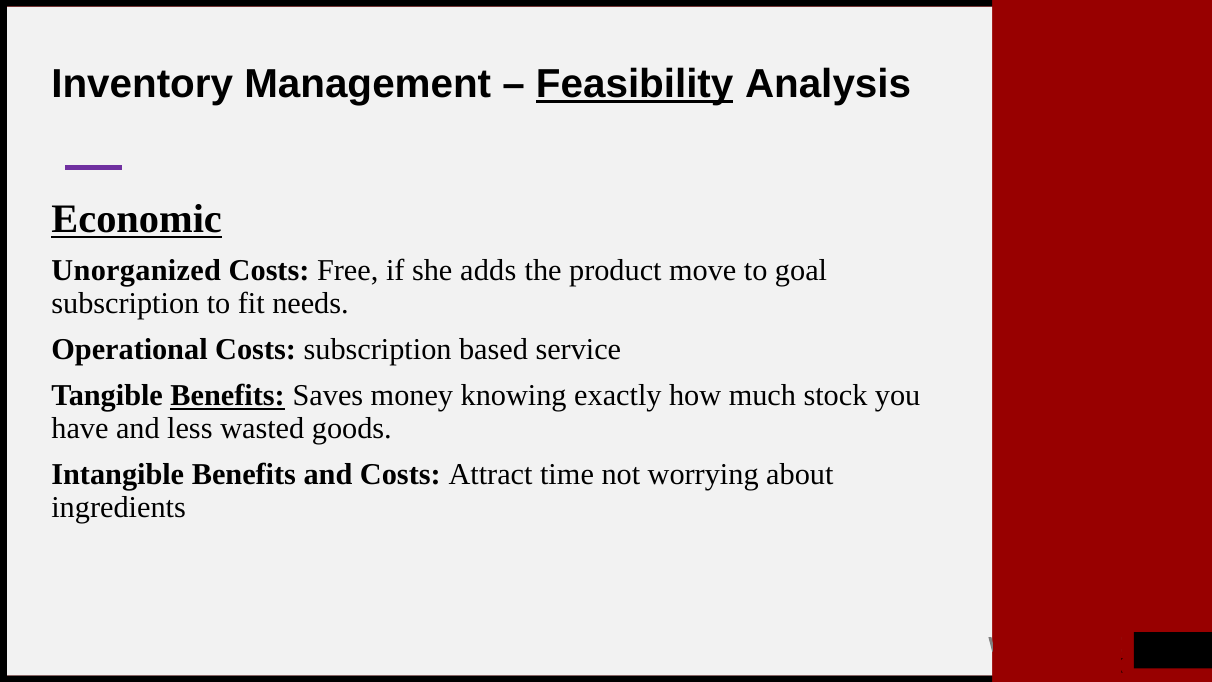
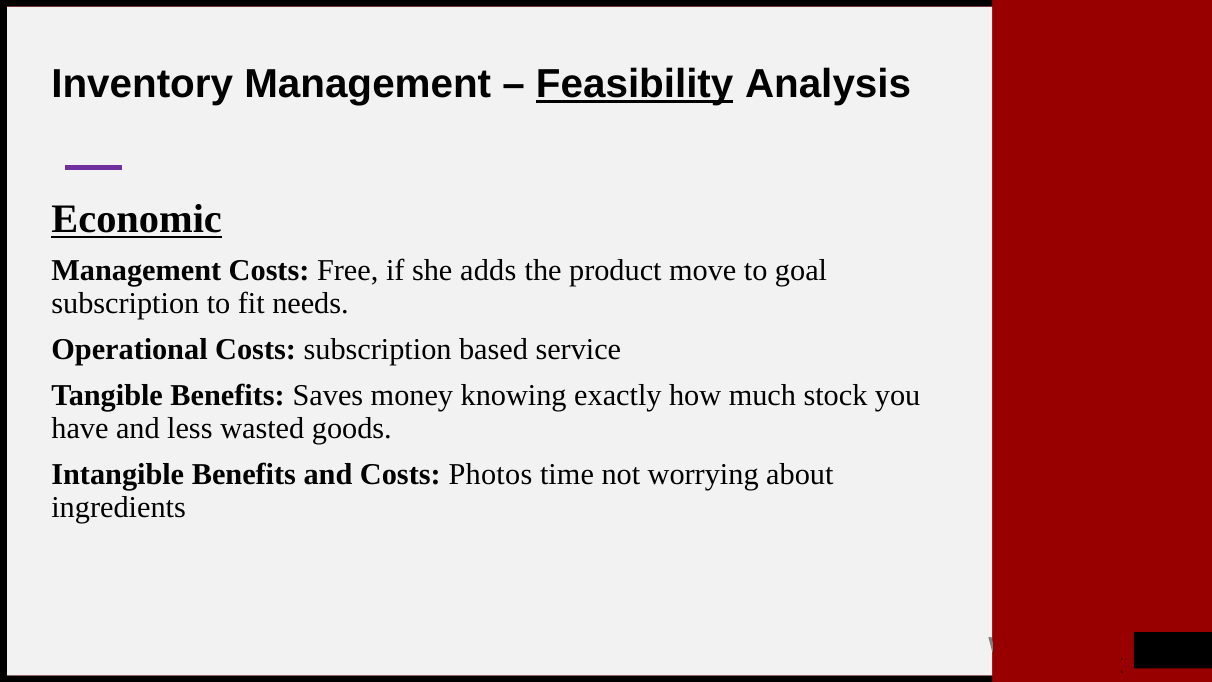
Unorganized at (136, 271): Unorganized -> Management
Benefits at (228, 396) underline: present -> none
Attract: Attract -> Photos
